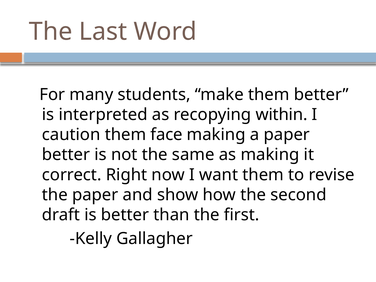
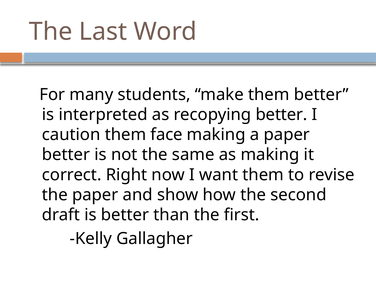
recopying within: within -> better
